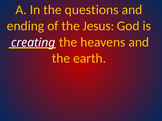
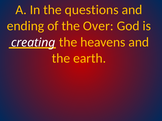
Jesus: Jesus -> Over
